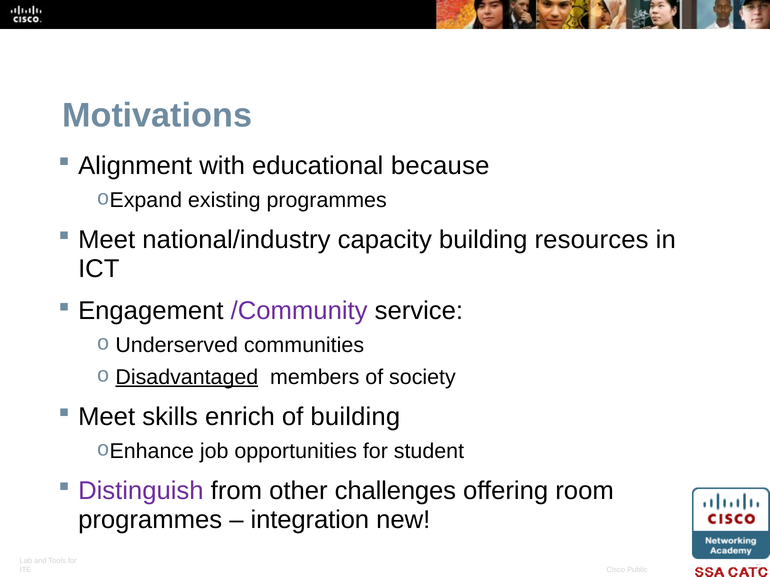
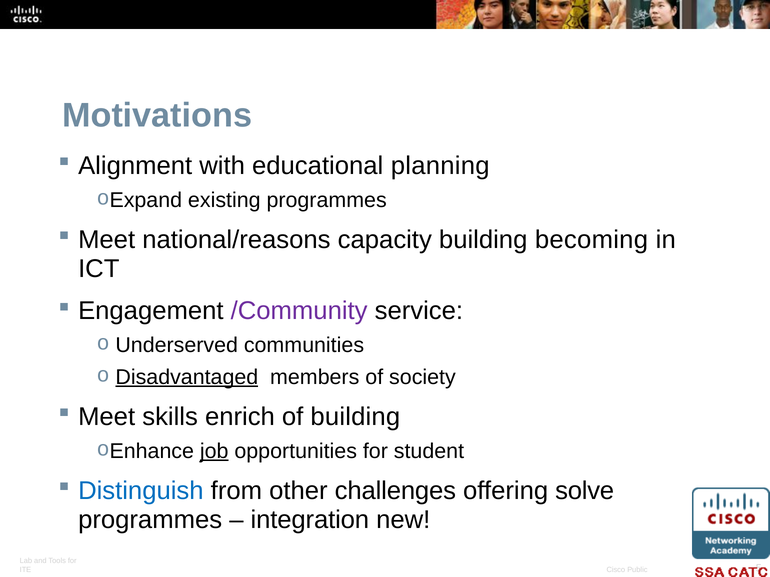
because: because -> planning
national/industry: national/industry -> national/reasons
resources: resources -> becoming
job underline: none -> present
Distinguish colour: purple -> blue
room: room -> solve
